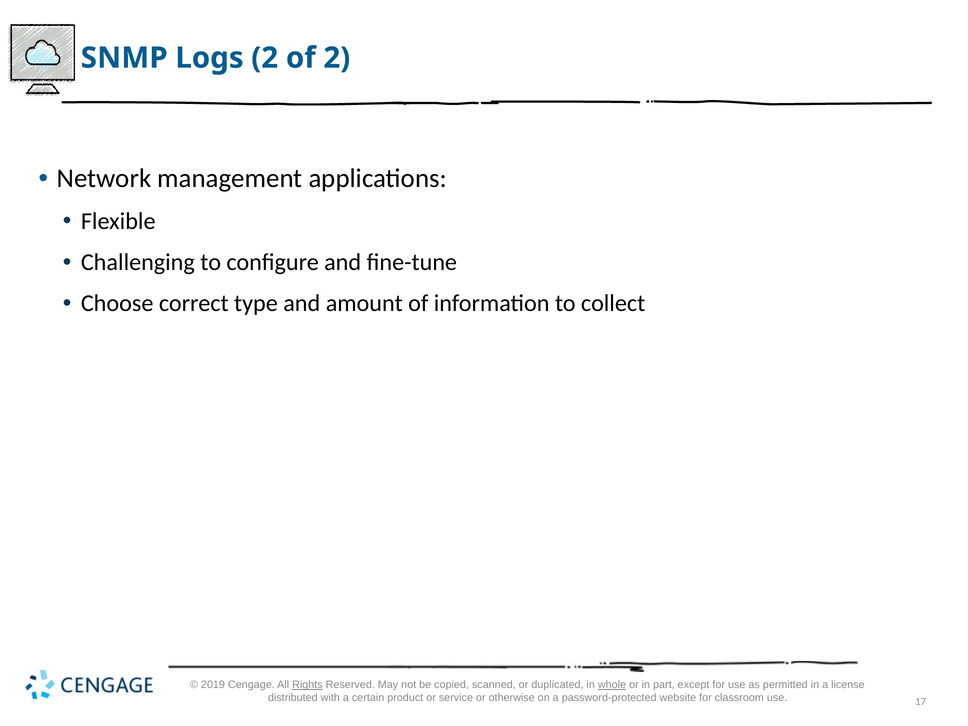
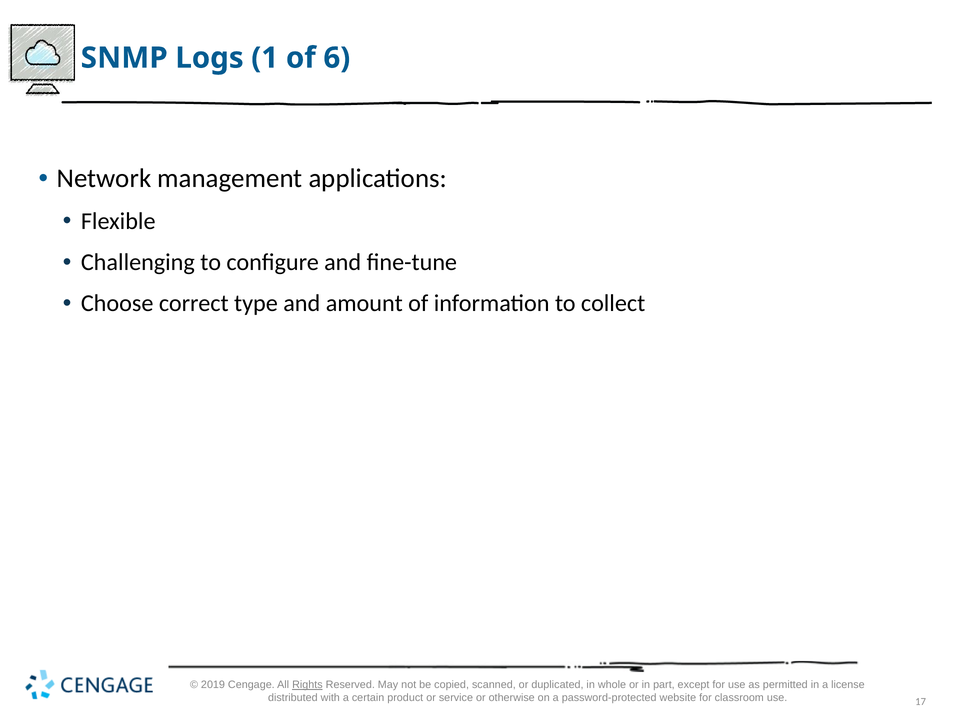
Logs 2: 2 -> 1
of 2: 2 -> 6
whole underline: present -> none
